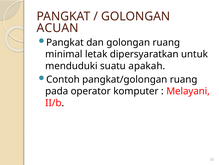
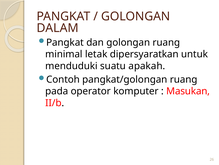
ACUAN: ACUAN -> DALAM
Melayani: Melayani -> Masukan
